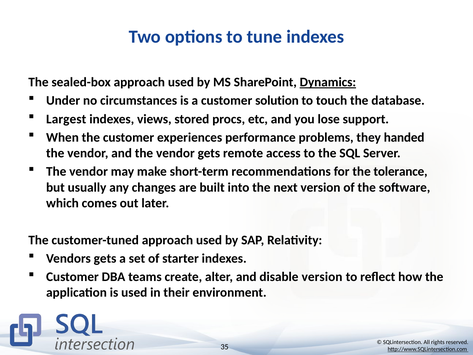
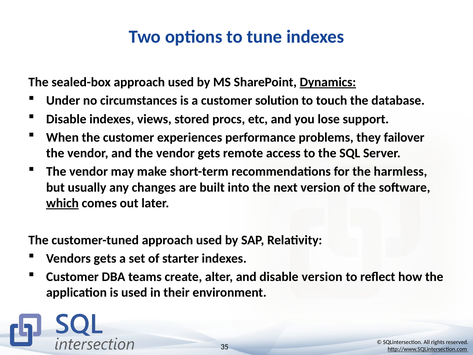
Largest at (66, 119): Largest -> Disable
handed: handed -> failover
tolerance: tolerance -> harmless
which underline: none -> present
